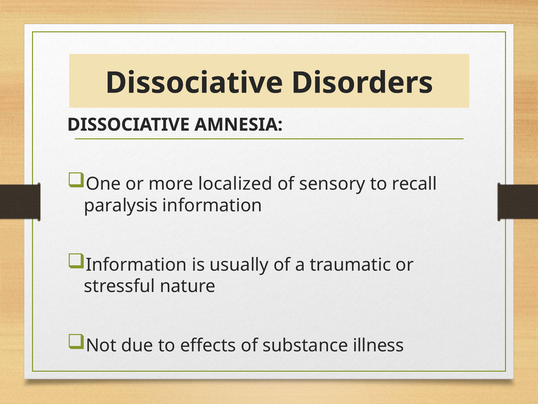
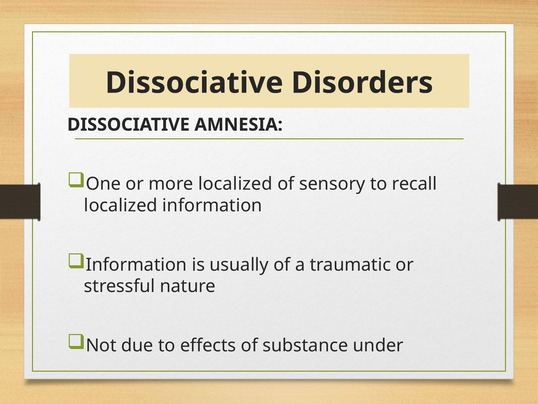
paralysis at (121, 205): paralysis -> localized
illness: illness -> under
